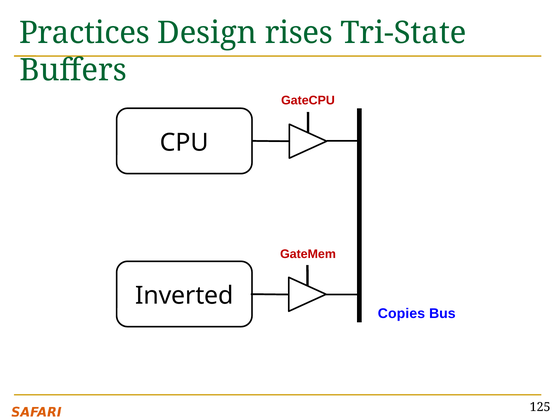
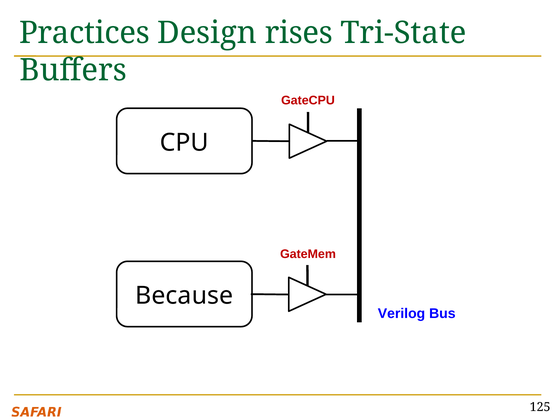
Inverted: Inverted -> Because
Copies: Copies -> Verilog
